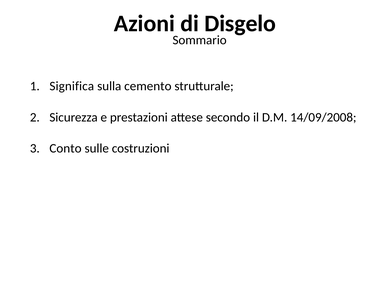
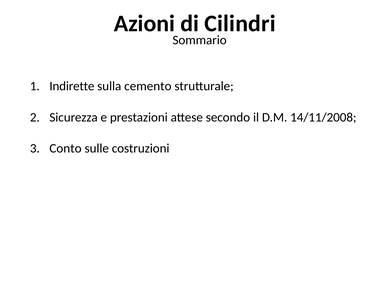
Disgelo: Disgelo -> Cilindri
Significa: Significa -> Indirette
14/09/2008: 14/09/2008 -> 14/11/2008
